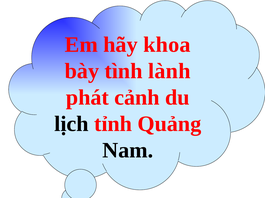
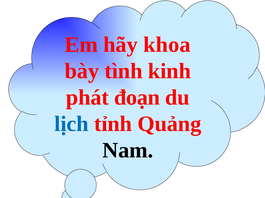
lành: lành -> kinh
cảnh: cảnh -> đoạn
lịch colour: black -> blue
